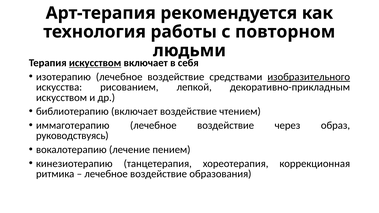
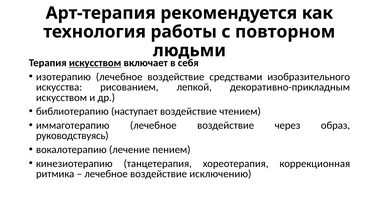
изобразительного underline: present -> none
библиотерапию включает: включает -> наступает
образования: образования -> исключению
